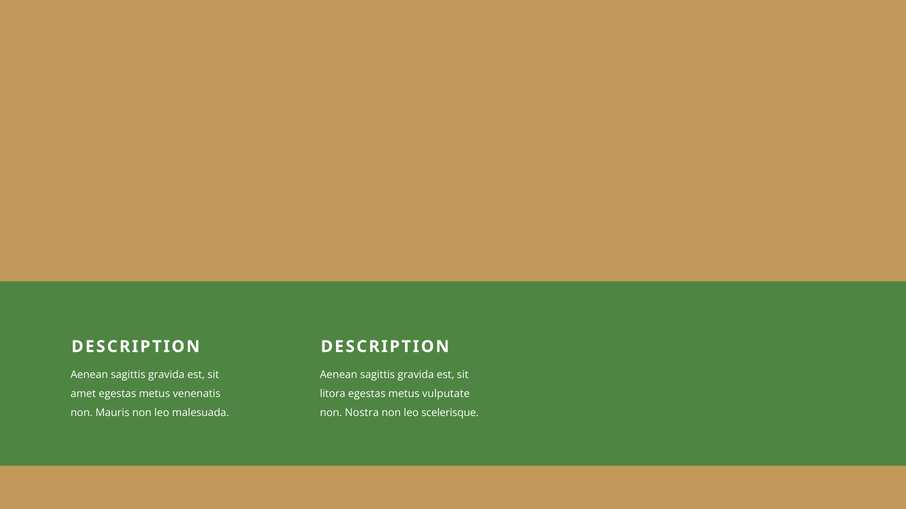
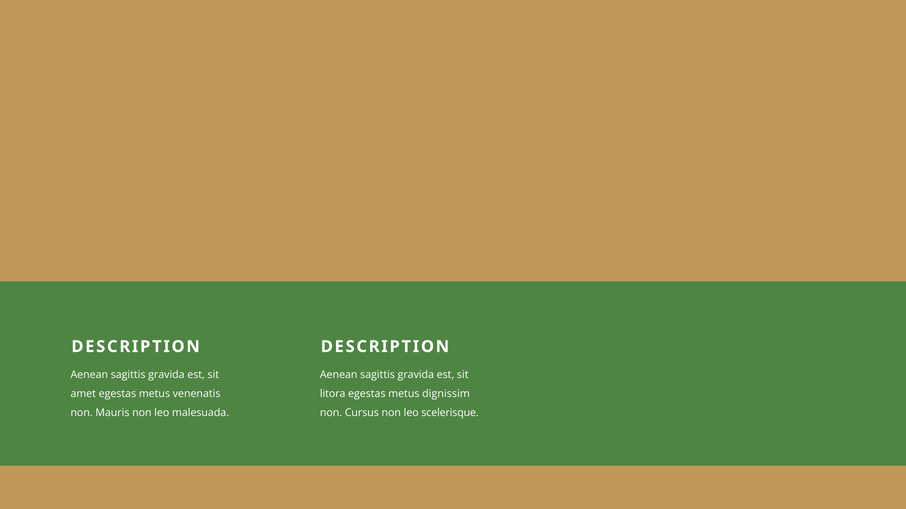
vulputate: vulputate -> dignissim
Nostra: Nostra -> Cursus
